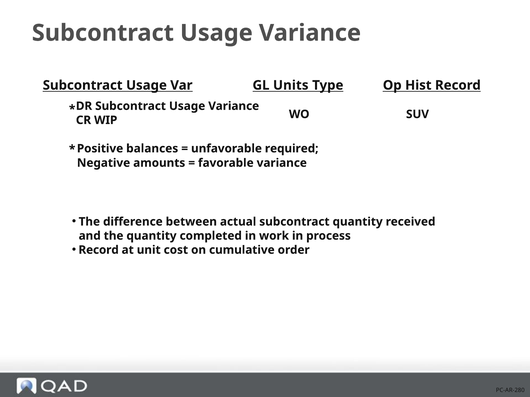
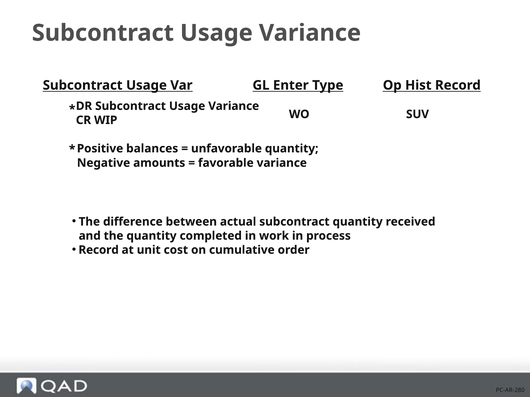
Units: Units -> Enter
unfavorable required: required -> quantity
